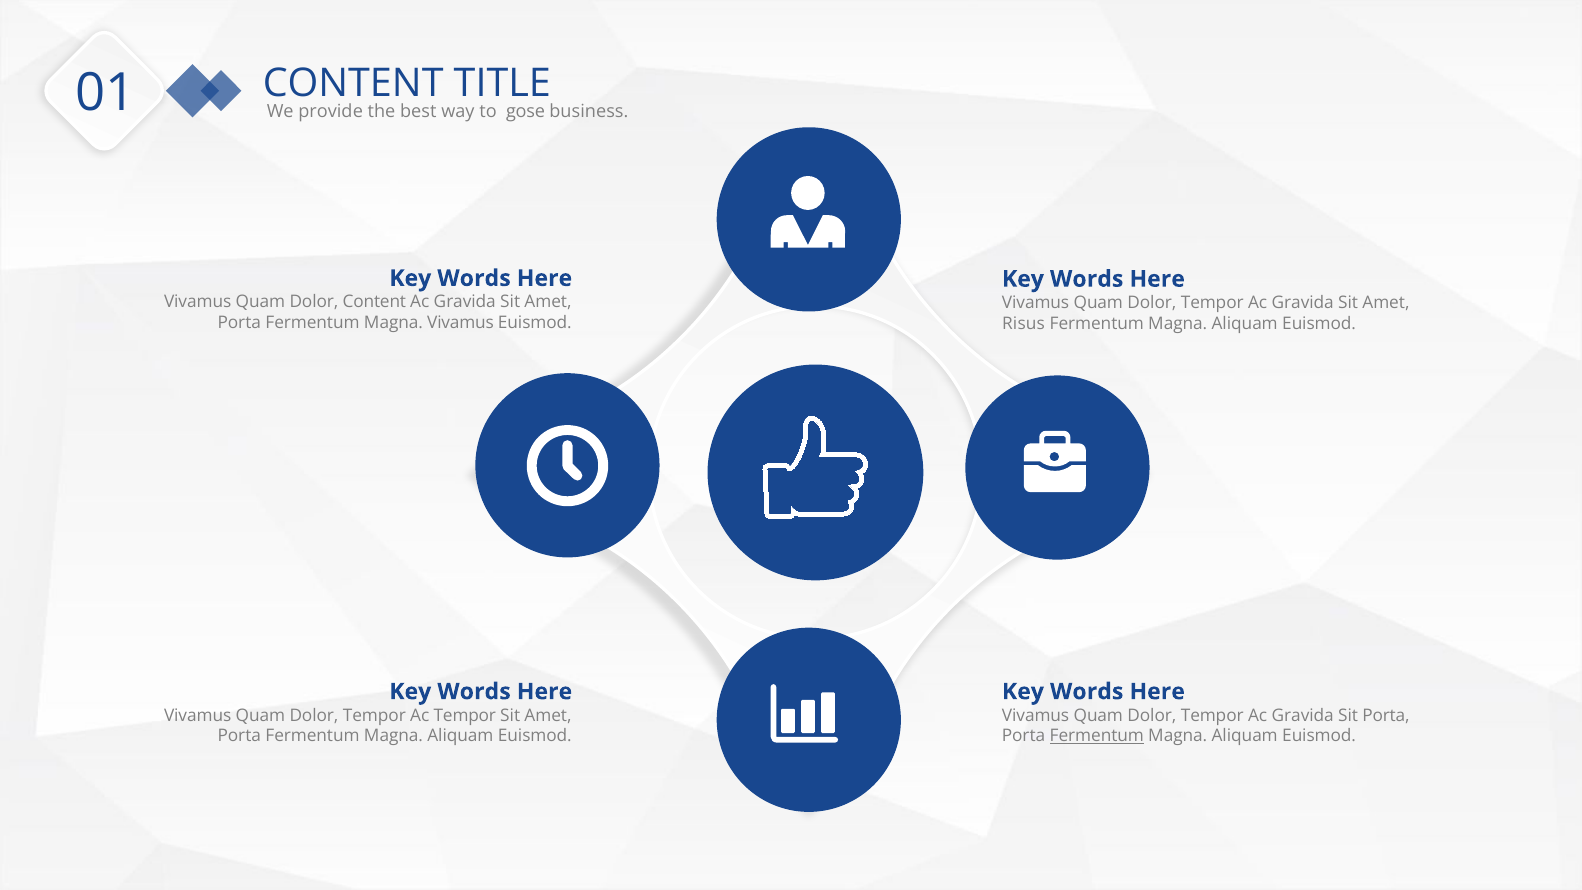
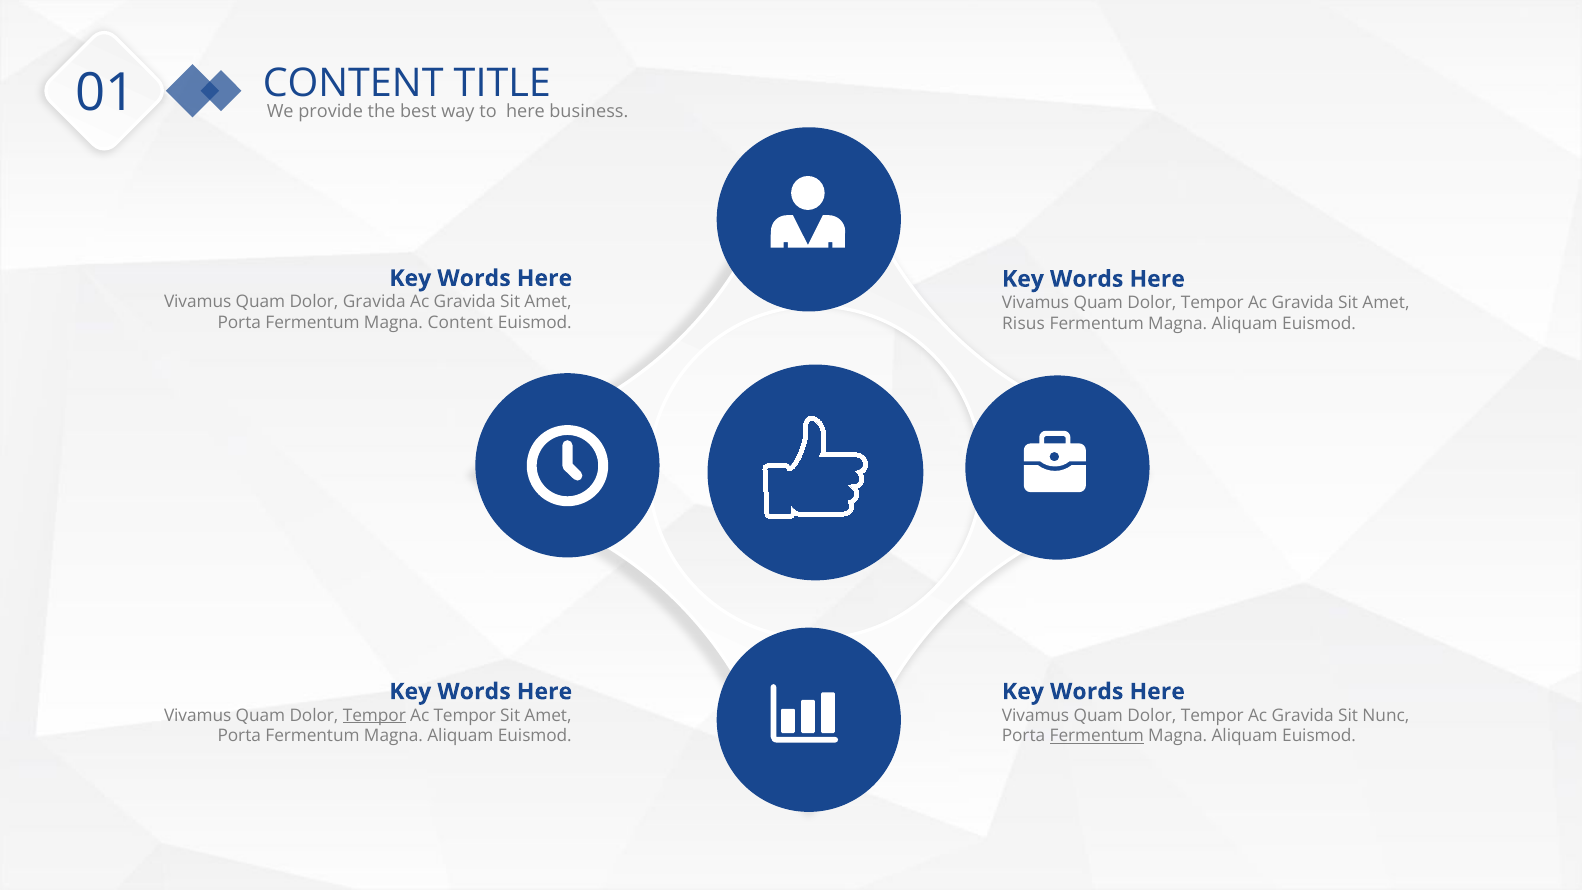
to gose: gose -> here
Dolor Content: Content -> Gravida
Magna Vivamus: Vivamus -> Content
Tempor at (374, 715) underline: none -> present
Sit Porta: Porta -> Nunc
